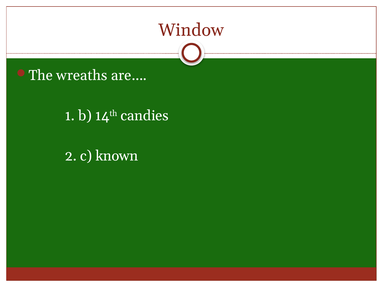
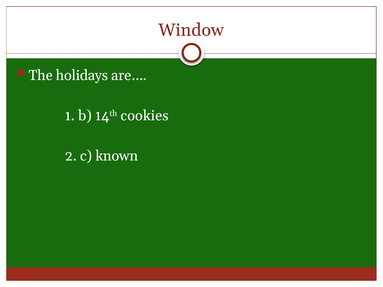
wreaths: wreaths -> holidays
candies: candies -> cookies
